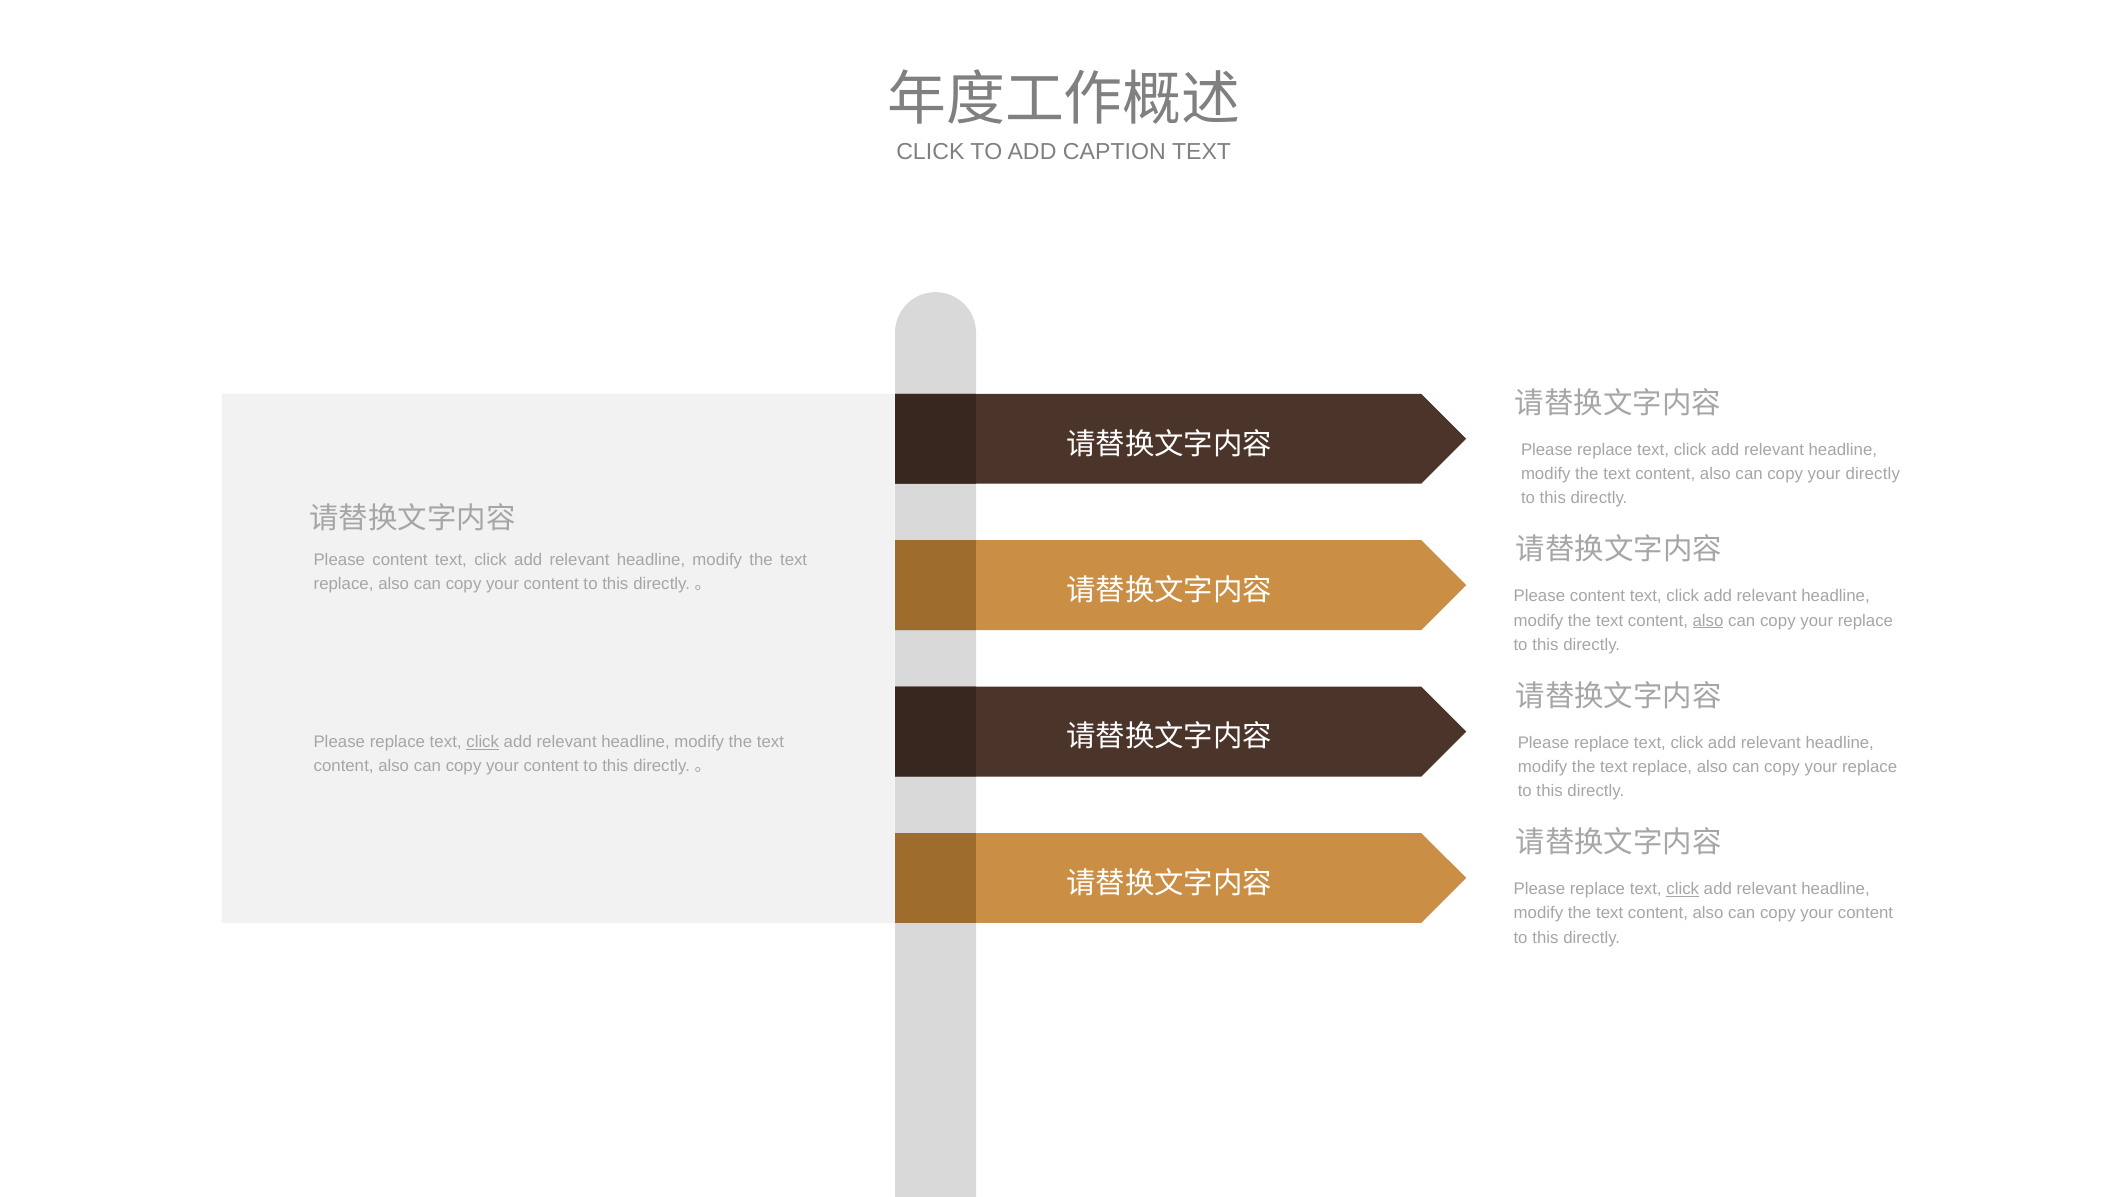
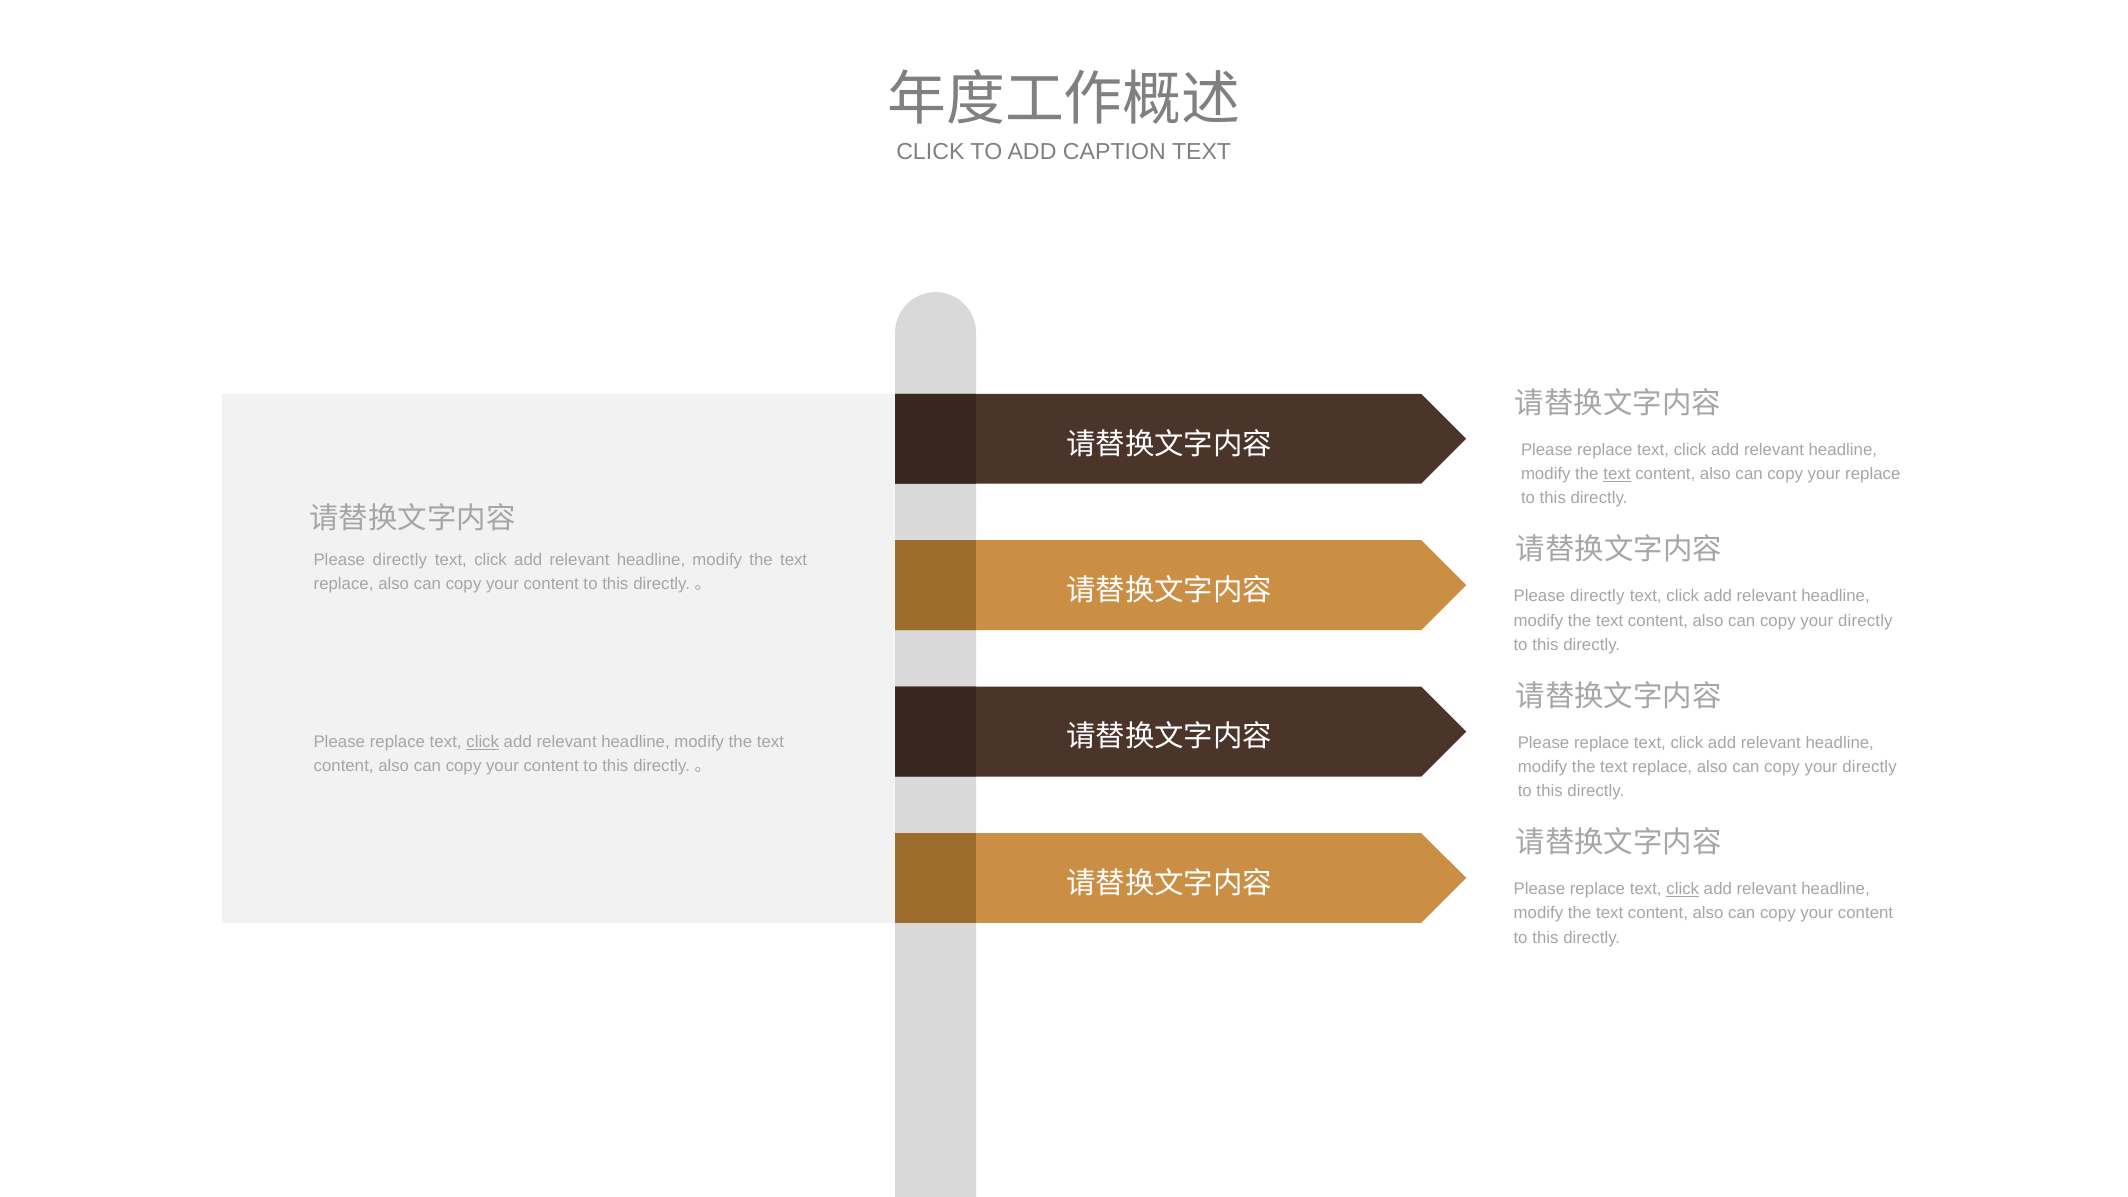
text at (1617, 474) underline: none -> present
your directly: directly -> replace
content at (400, 560): content -> directly
content at (1597, 596): content -> directly
also at (1708, 621) underline: present -> none
replace at (1865, 621): replace -> directly
replace at (1870, 767): replace -> directly
